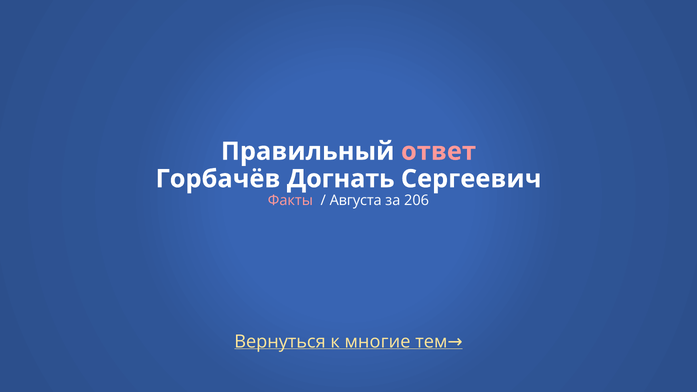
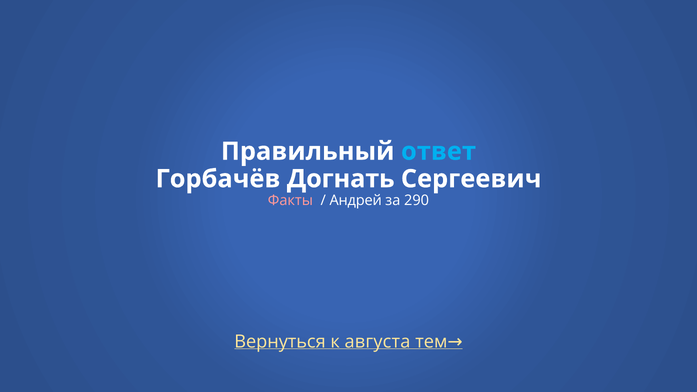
ответ colour: pink -> light blue
Августа: Августа -> Андрей
206: 206 -> 290
многие: многие -> августа
